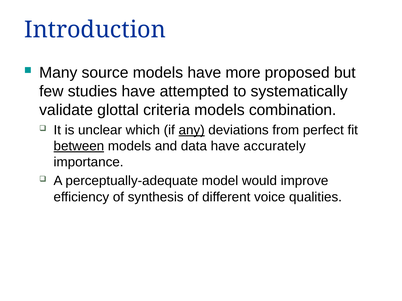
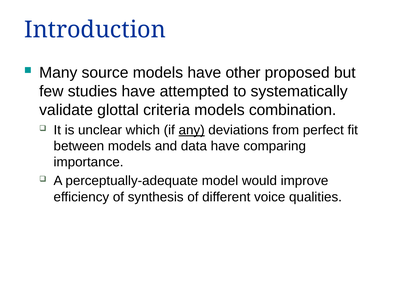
more: more -> other
between underline: present -> none
accurately: accurately -> comparing
